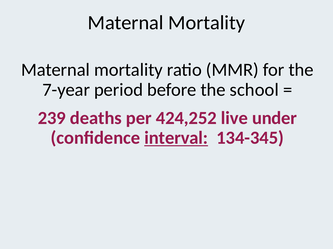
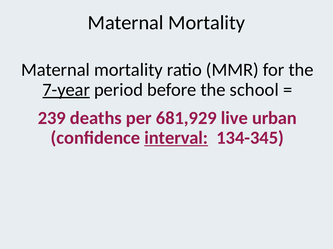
7-year underline: none -> present
424,252: 424,252 -> 681,929
under: under -> urban
